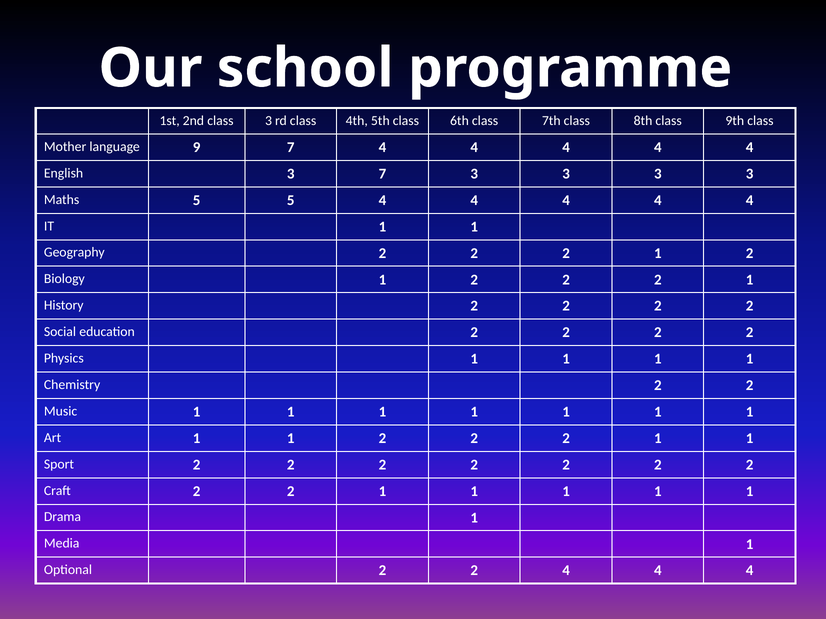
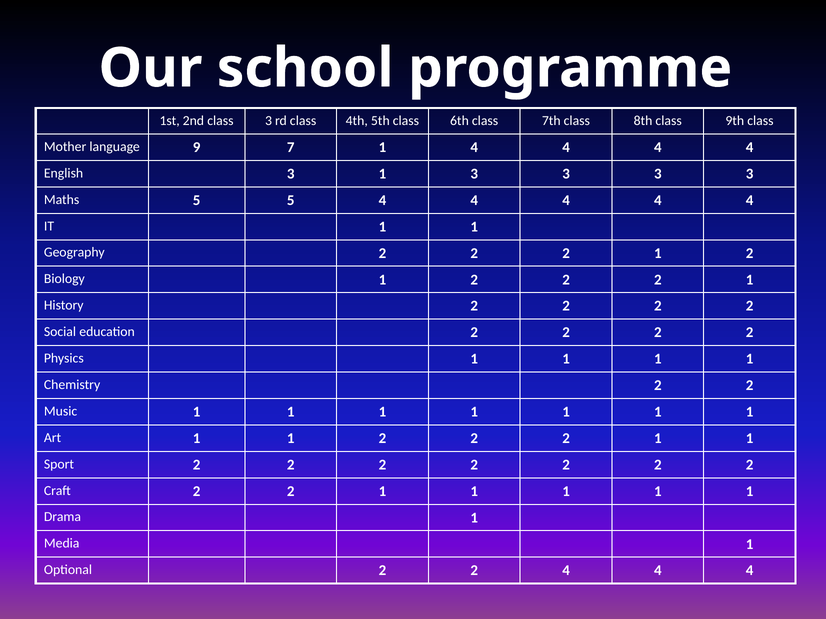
7 4: 4 -> 1
3 7: 7 -> 1
